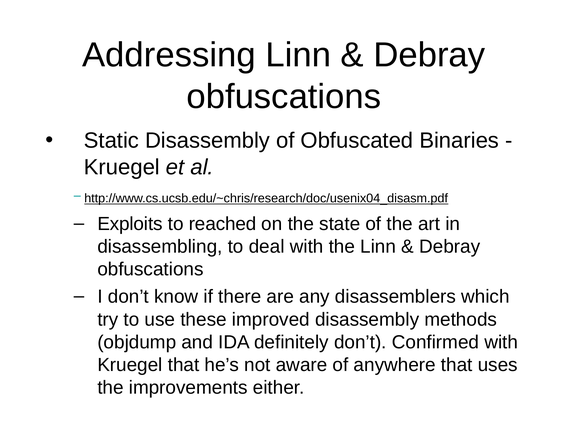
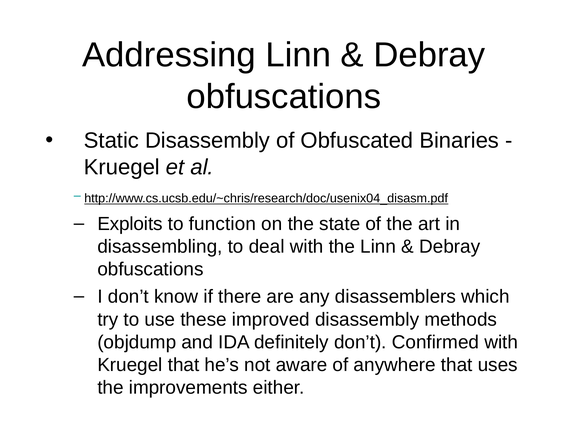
reached: reached -> function
